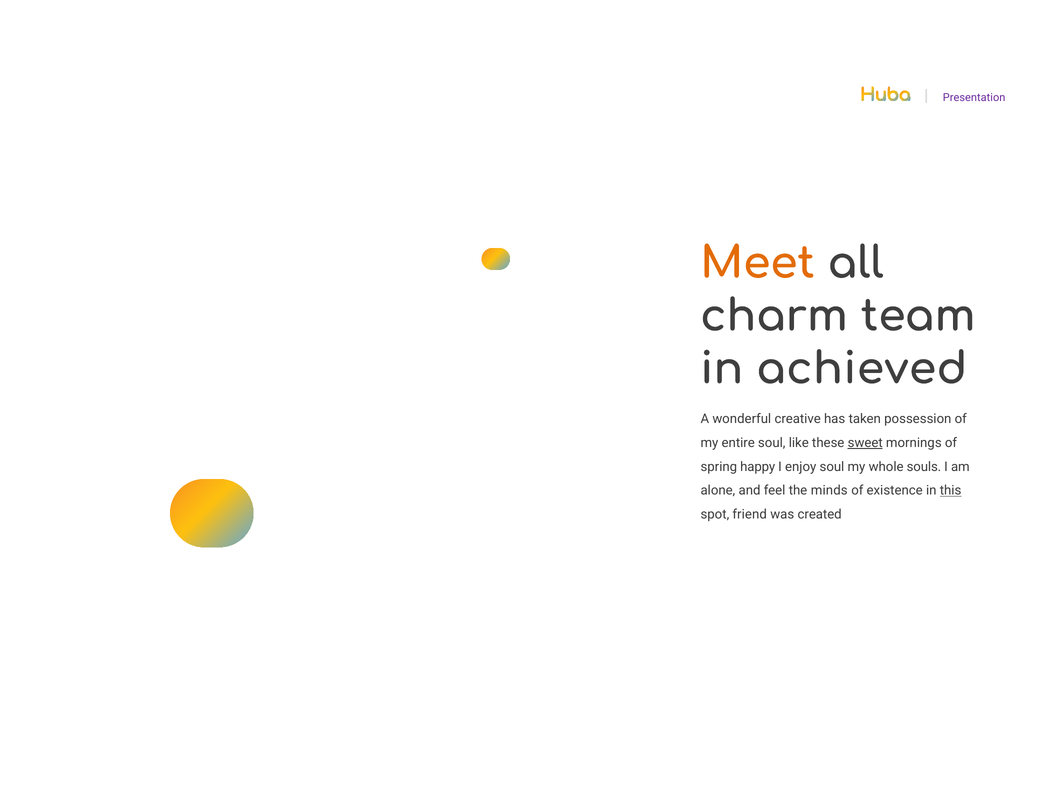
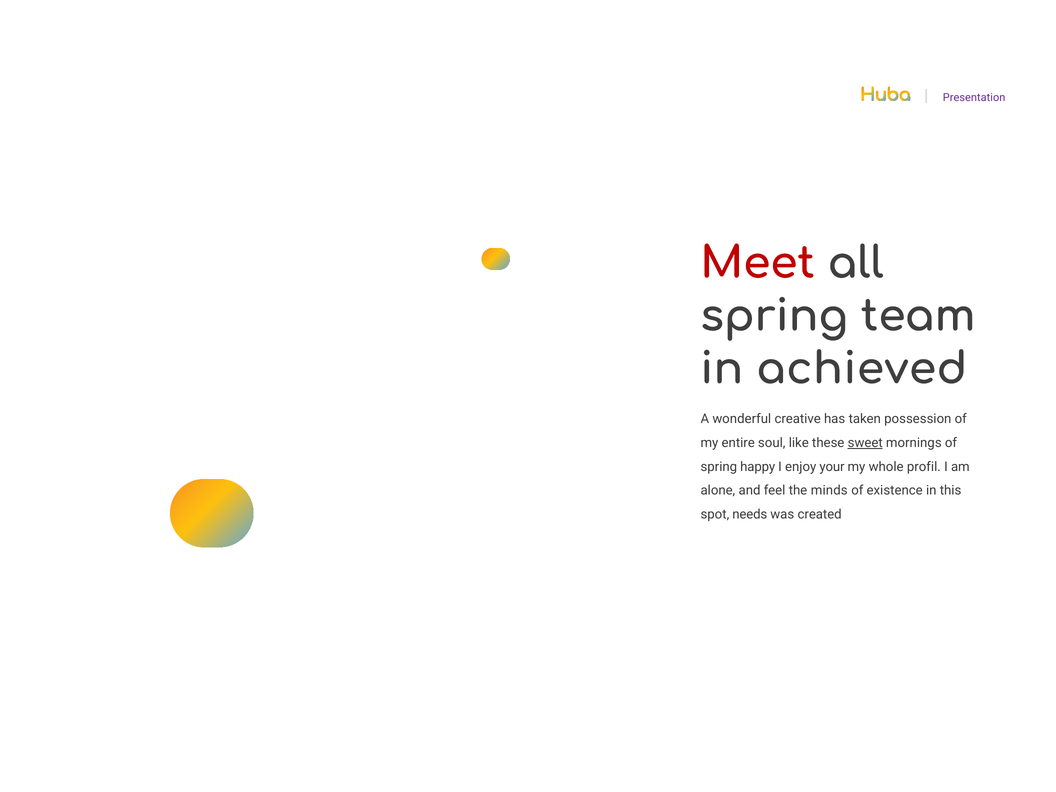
Meet colour: orange -> red
charm at (774, 316): charm -> spring
enjoy soul: soul -> your
souls: souls -> profil
this underline: present -> none
friend: friend -> needs
